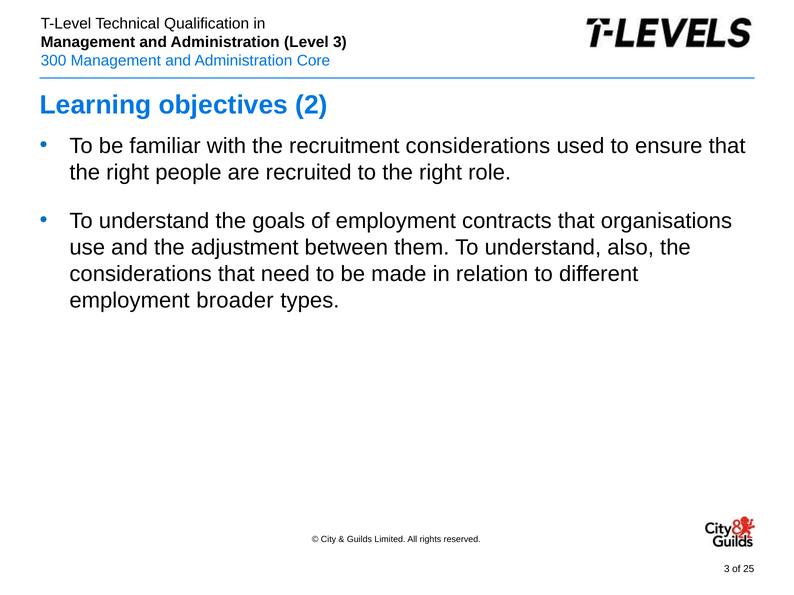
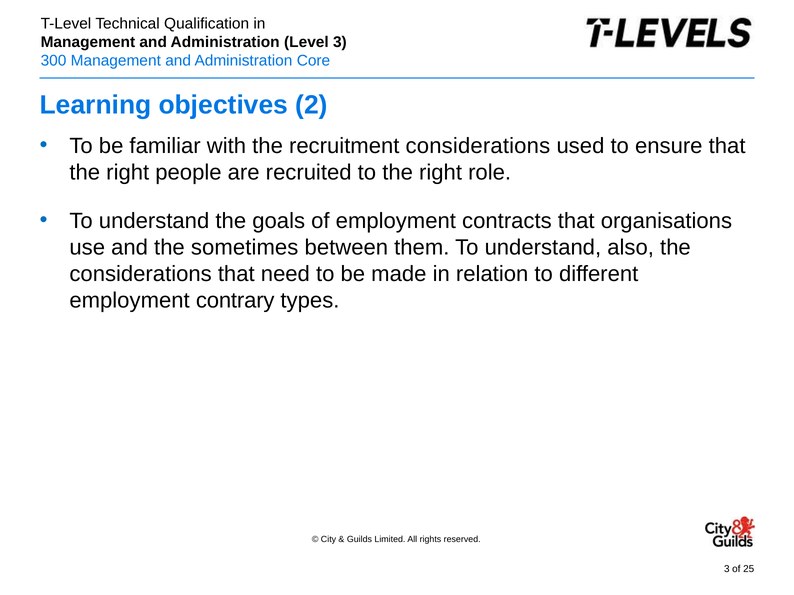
adjustment: adjustment -> sometimes
broader: broader -> contrary
